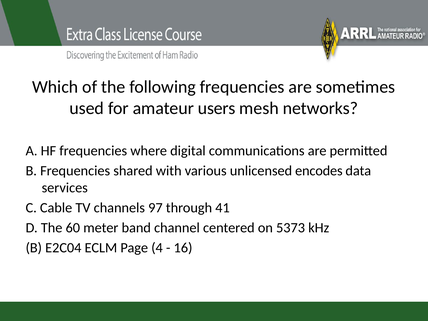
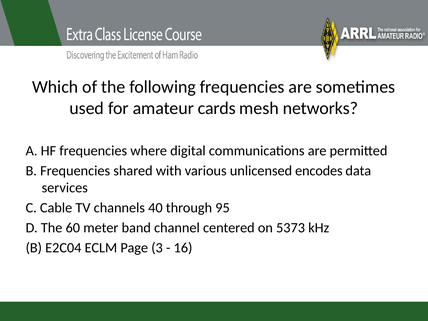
users: users -> cards
97: 97 -> 40
41: 41 -> 95
4: 4 -> 3
